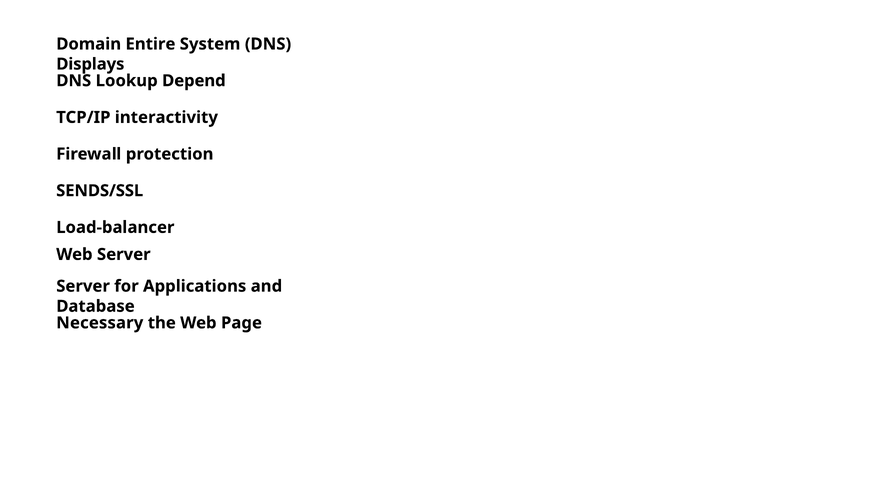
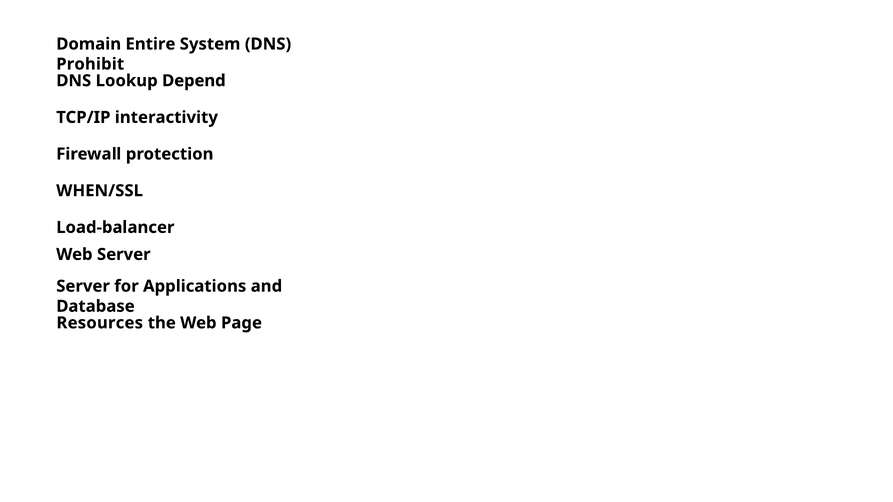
Displays: Displays -> Prohibit
SENDS/SSL: SENDS/SSL -> WHEN/SSL
Necessary: Necessary -> Resources
